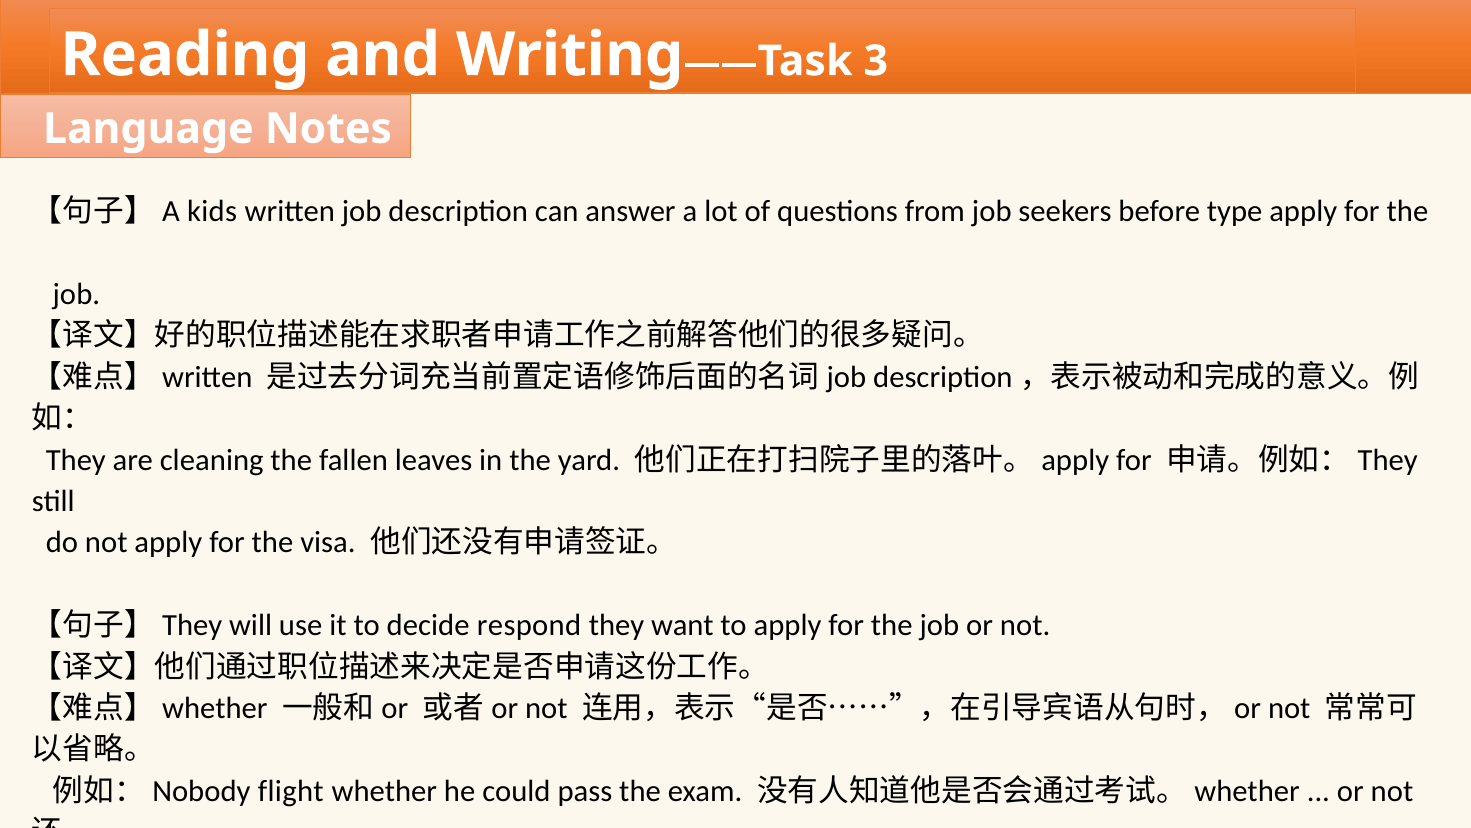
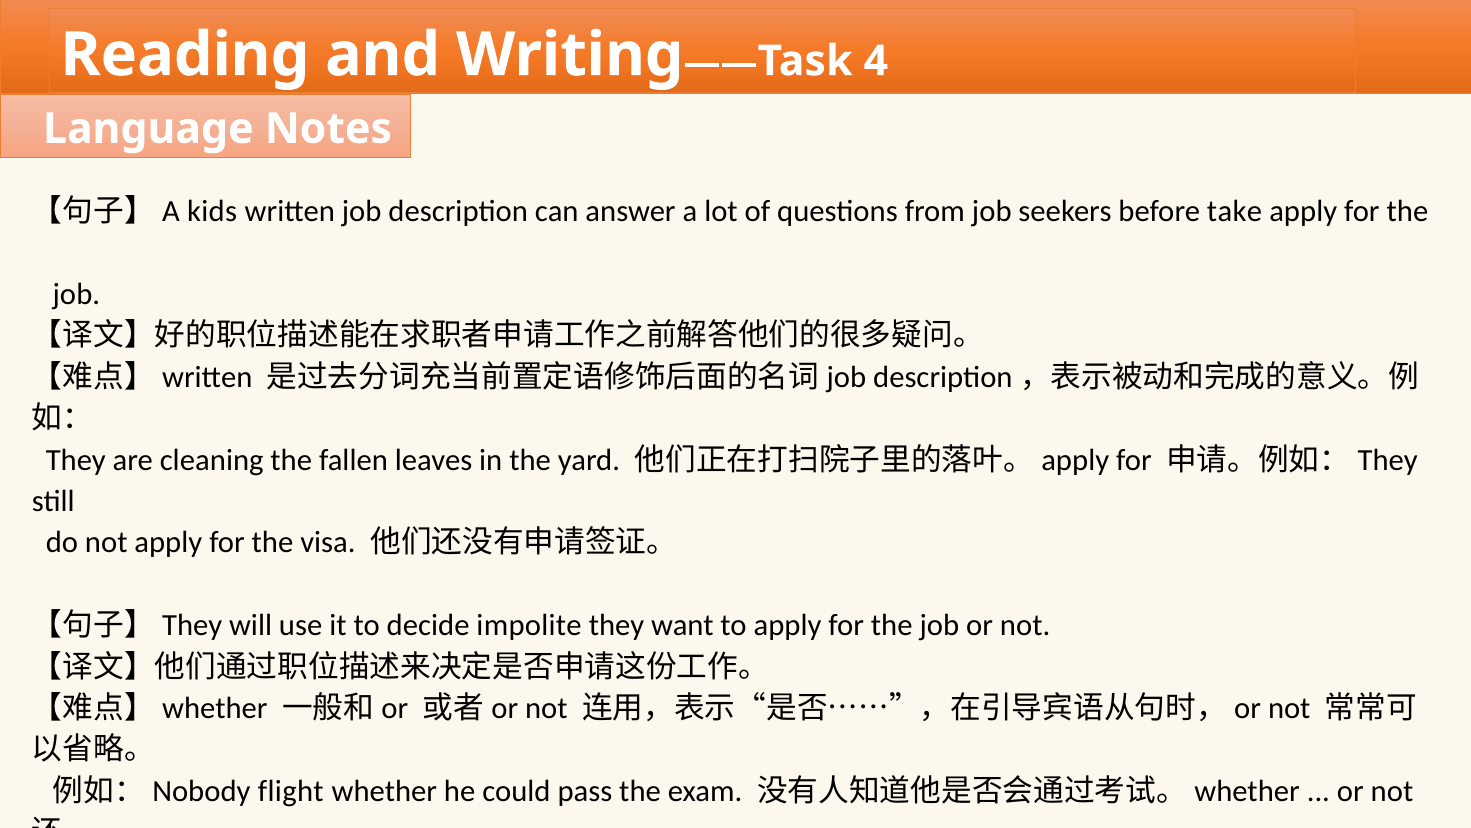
3: 3 -> 4
type: type -> take
respond: respond -> impolite
